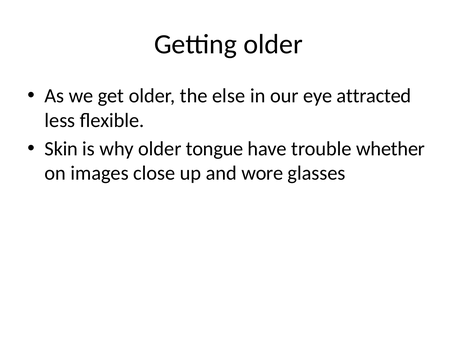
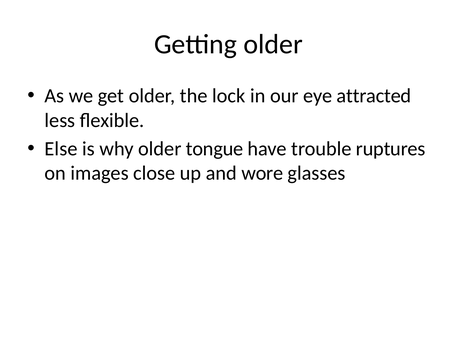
else: else -> lock
Skin: Skin -> Else
whether: whether -> ruptures
